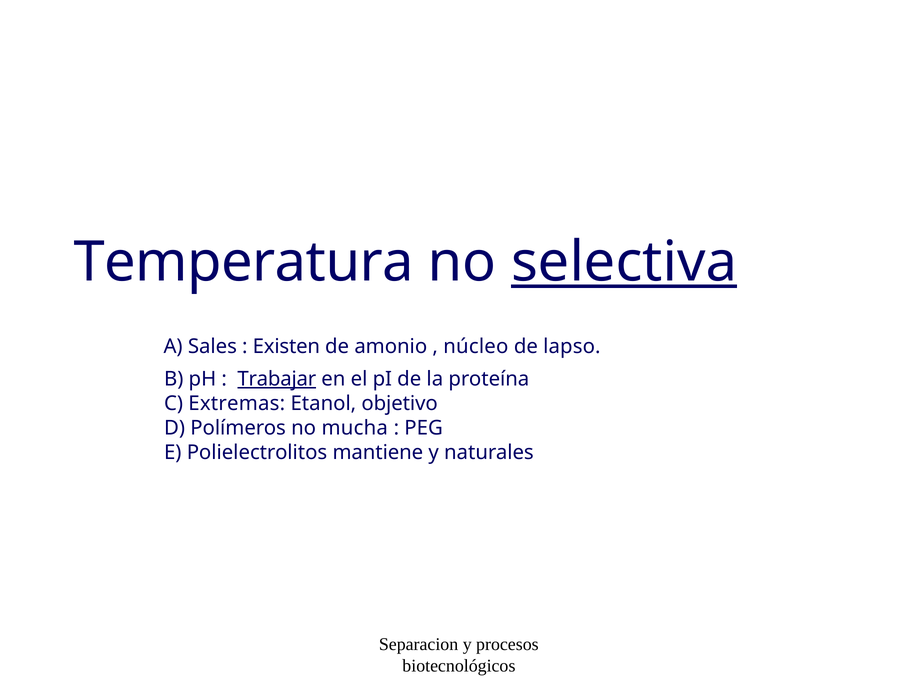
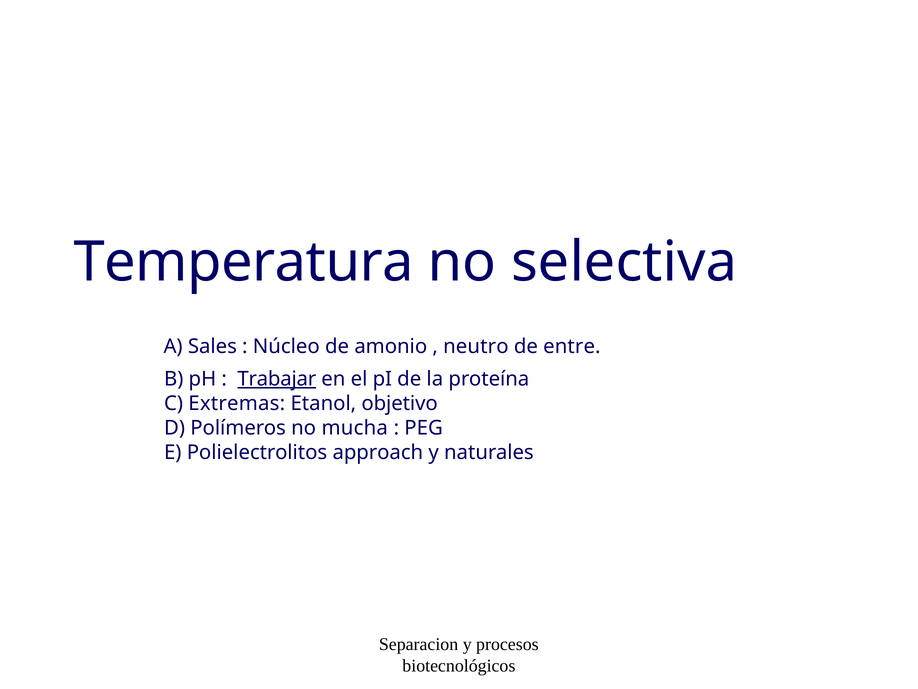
selectiva underline: present -> none
Existen: Existen -> Núcleo
núcleo: núcleo -> neutro
lapso: lapso -> entre
mantiene: mantiene -> approach
